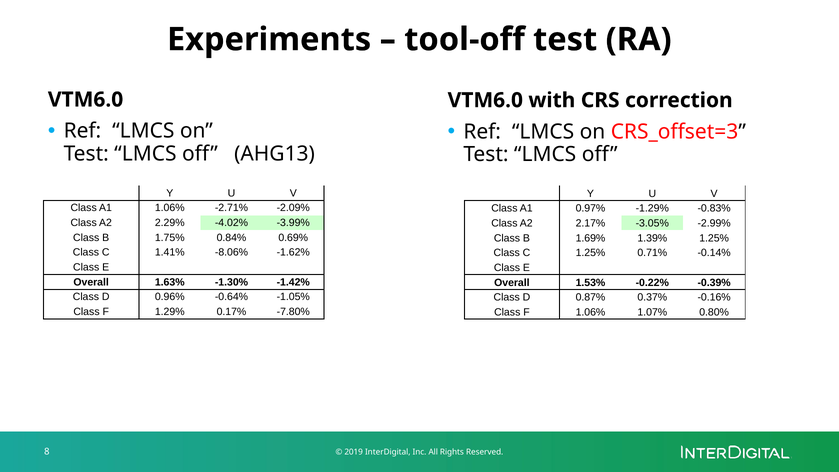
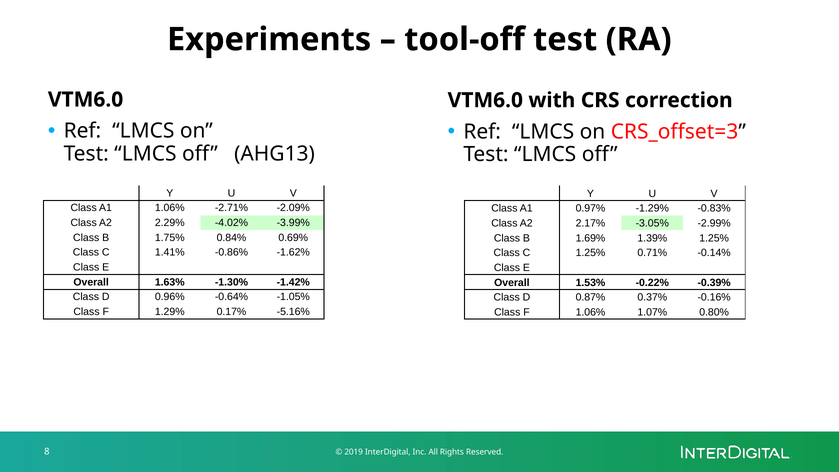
-8.06%: -8.06% -> -0.86%
-7.80%: -7.80% -> -5.16%
